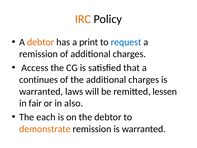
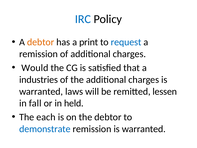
IRC colour: orange -> blue
Access: Access -> Would
continues: continues -> industries
fair: fair -> fall
also: also -> held
demonstrate colour: orange -> blue
